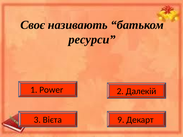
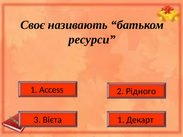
Power: Power -> Access
Далекій: Далекій -> Рідного
Вієта 9: 9 -> 1
